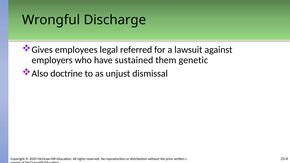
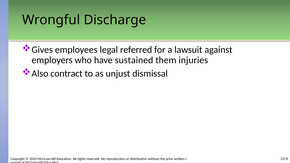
genetic: genetic -> injuries
doctrine: doctrine -> contract
